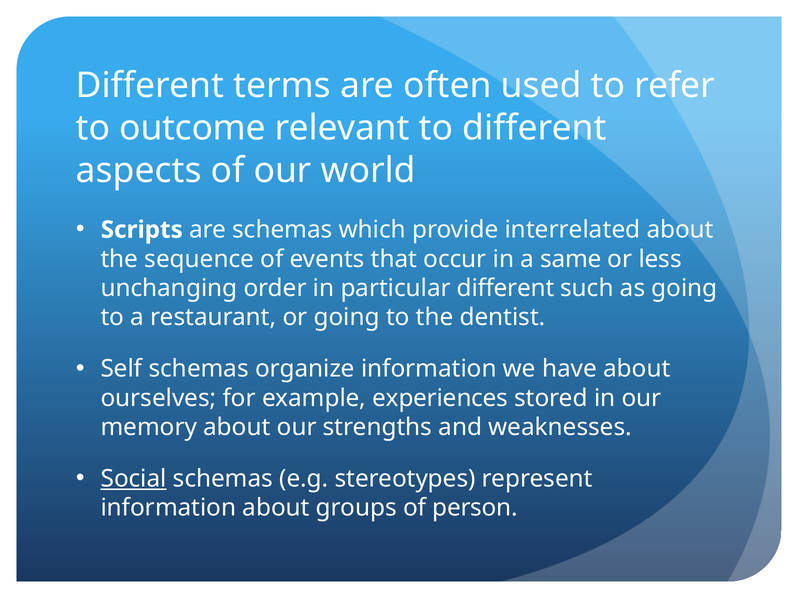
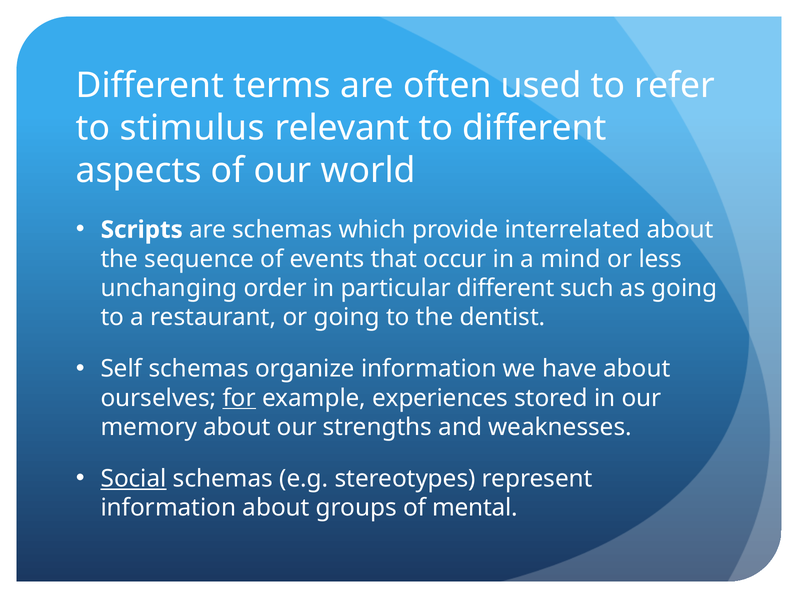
outcome: outcome -> stimulus
same: same -> mind
for underline: none -> present
person: person -> mental
